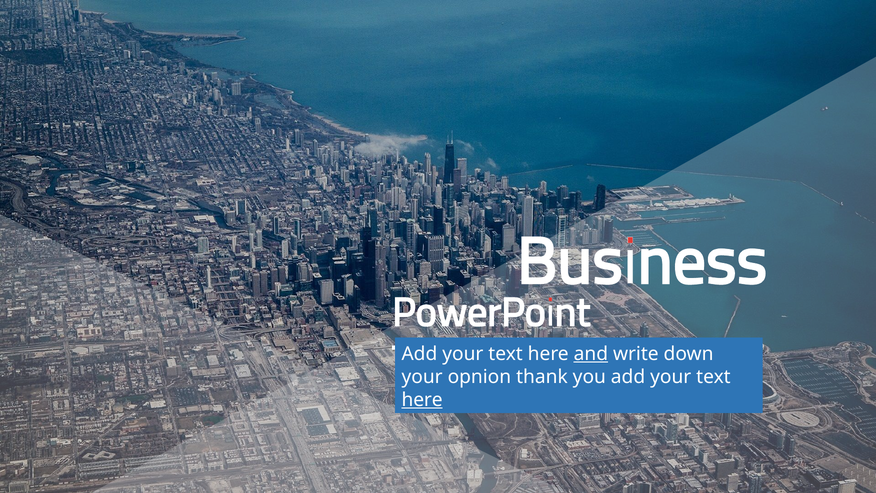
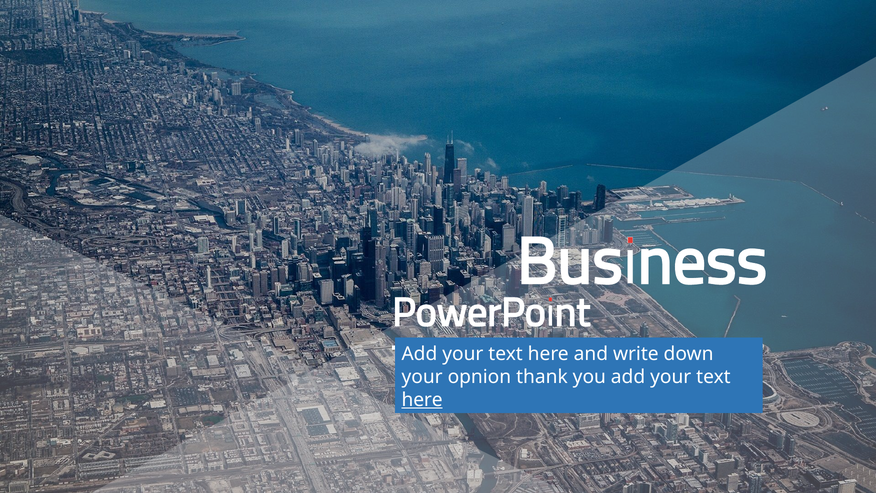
and underline: present -> none
